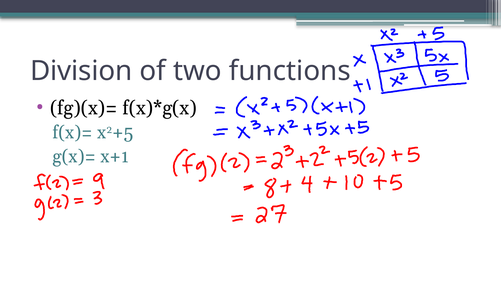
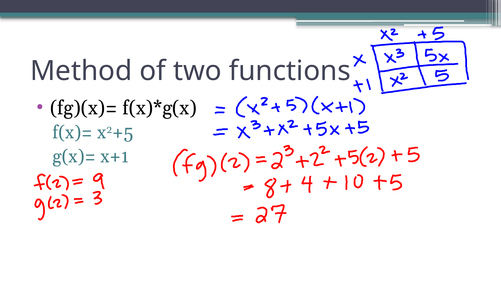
Division: Division -> Method
